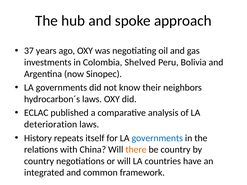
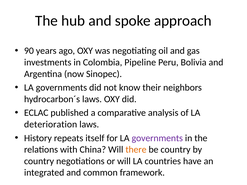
37: 37 -> 90
Shelved: Shelved -> Pipeline
governments at (157, 138) colour: blue -> purple
